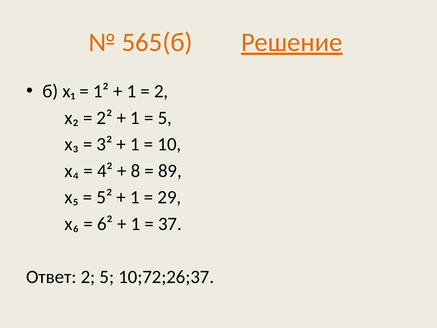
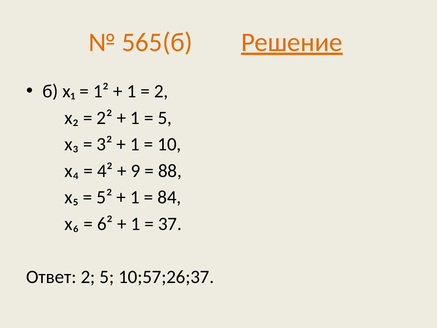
8: 8 -> 9
89: 89 -> 88
29: 29 -> 84
10;72;26;37: 10;72;26;37 -> 10;57;26;37
